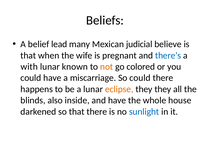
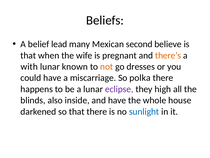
judicial: judicial -> second
there’s colour: blue -> orange
colored: colored -> dresses
So could: could -> polka
eclipse colour: orange -> purple
they they: they -> high
